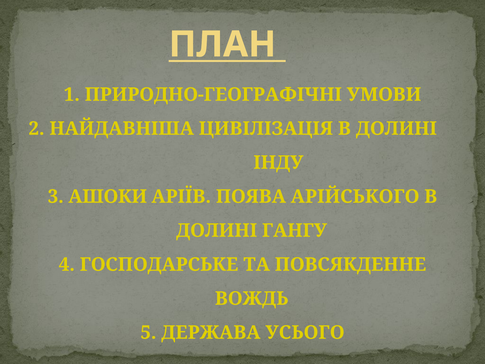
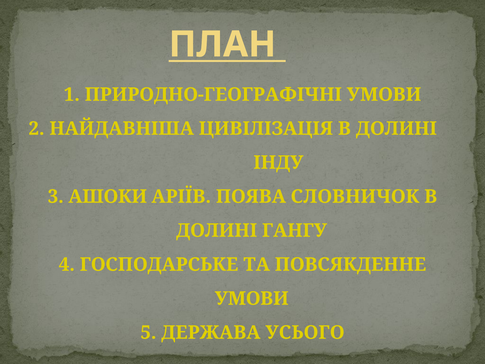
АРІЙСЬКОГО: АРІЙСЬКОГО -> СЛОВНИЧОК
ВОЖДЬ at (252, 298): ВОЖДЬ -> УМОВИ
